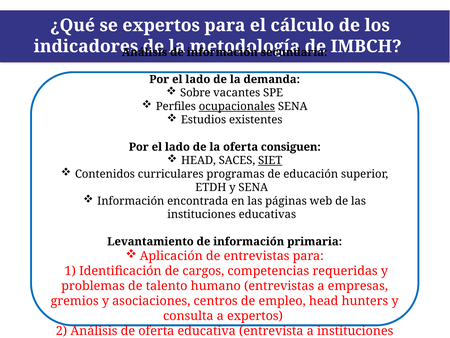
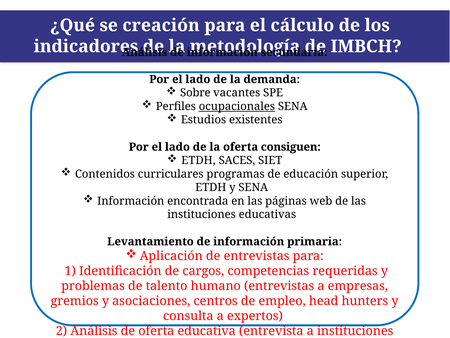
se expertos: expertos -> creación
HEAD at (199, 160): HEAD -> ETDH
SIET underline: present -> none
